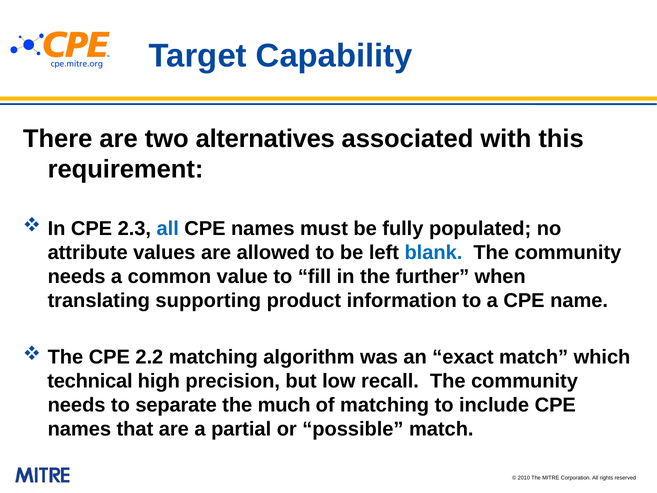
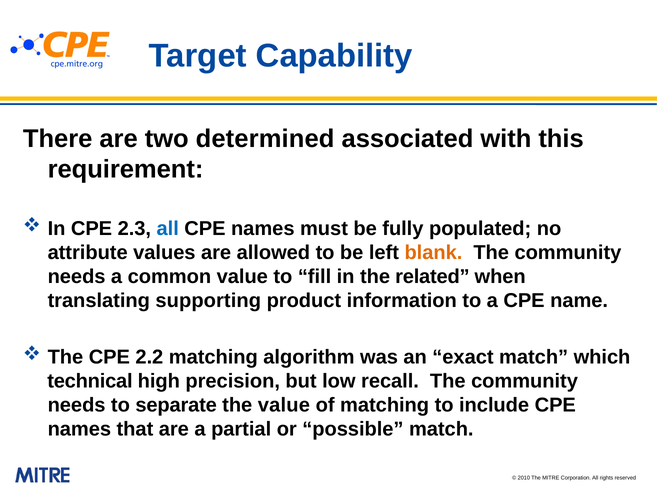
alternatives: alternatives -> determined
blank colour: blue -> orange
further: further -> related
the much: much -> value
